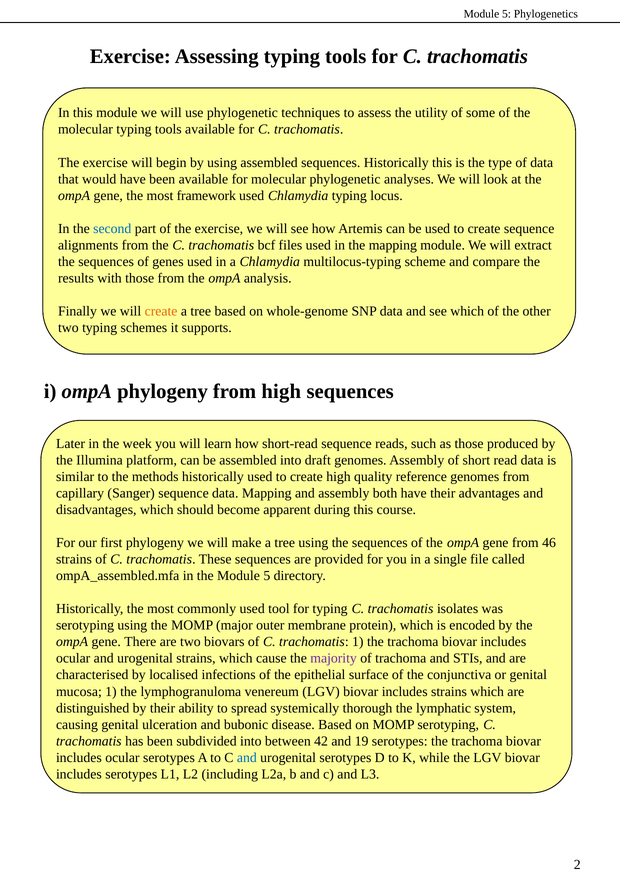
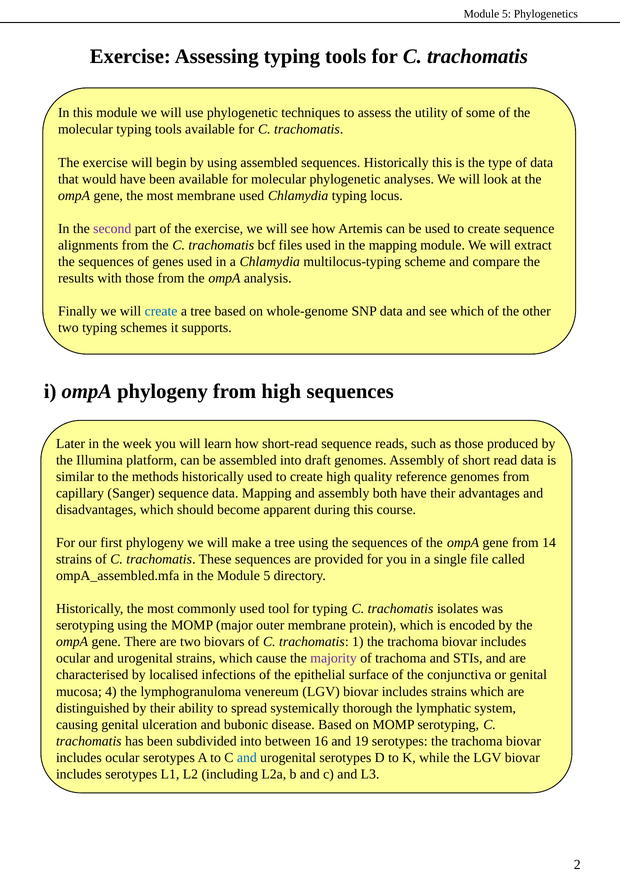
most framework: framework -> membrane
second colour: blue -> purple
create at (161, 311) colour: orange -> blue
46: 46 -> 14
mucosa 1: 1 -> 4
42: 42 -> 16
